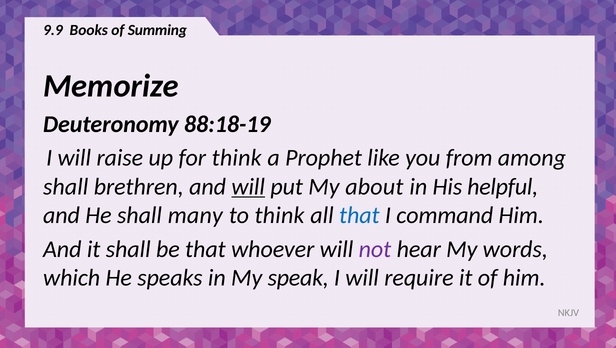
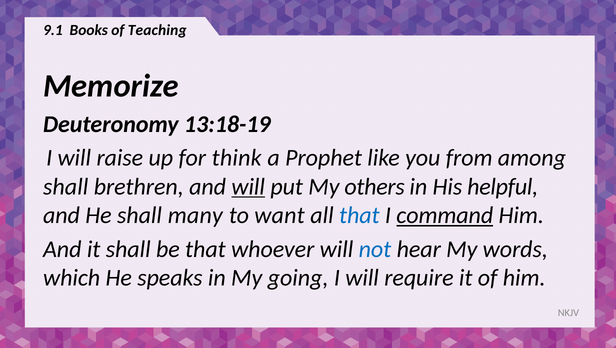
9.9: 9.9 -> 9.1
Summing: Summing -> Teaching
88:18-19: 88:18-19 -> 13:18-19
about: about -> others
to think: think -> want
command underline: none -> present
not colour: purple -> blue
speak: speak -> going
